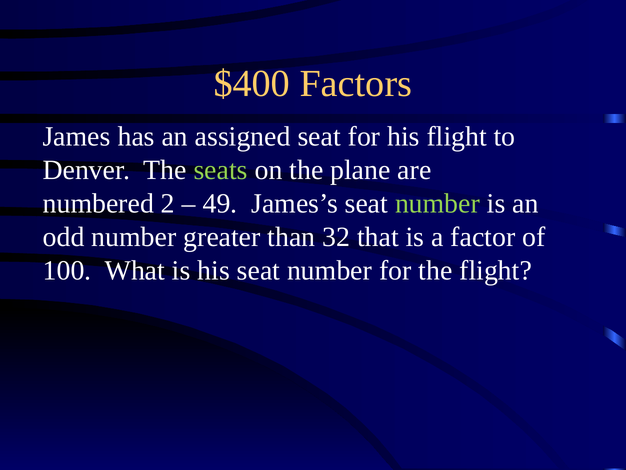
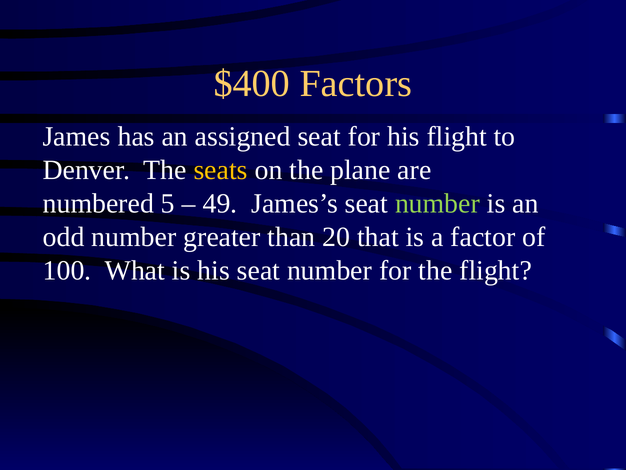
seats colour: light green -> yellow
2: 2 -> 5
32: 32 -> 20
